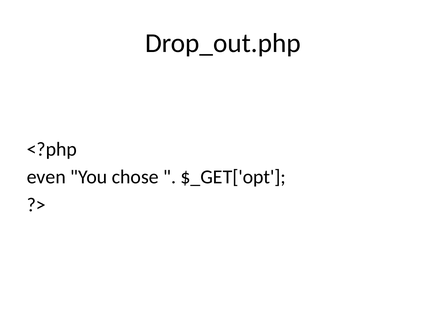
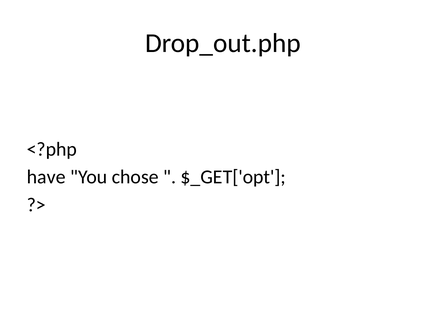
even: even -> have
